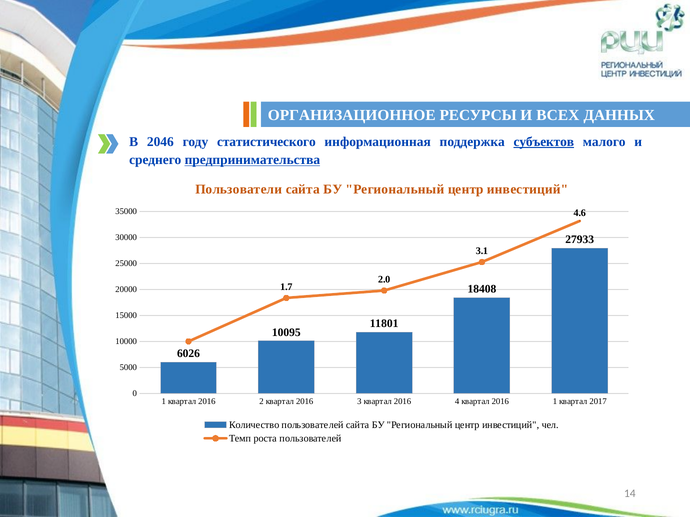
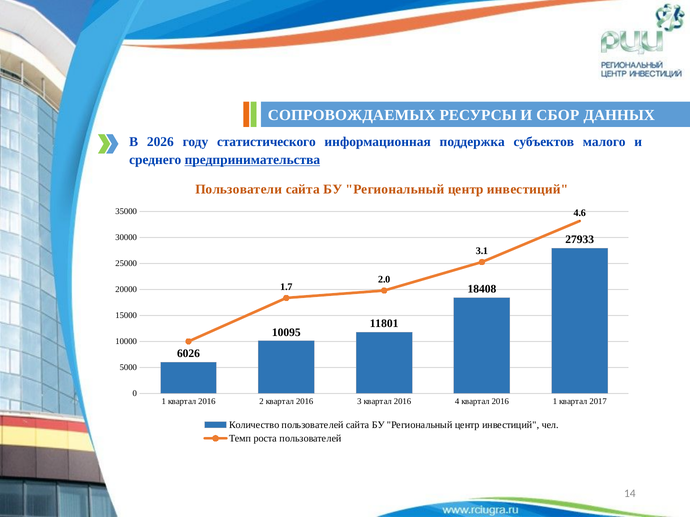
ОРГАНИЗАЦИОННОЕ: ОРГАНИЗАЦИОННОЕ -> СОПРОВОЖДАЕМЫХ
ВСЕХ: ВСЕХ -> СБОР
2046: 2046 -> 2026
субъектов underline: present -> none
